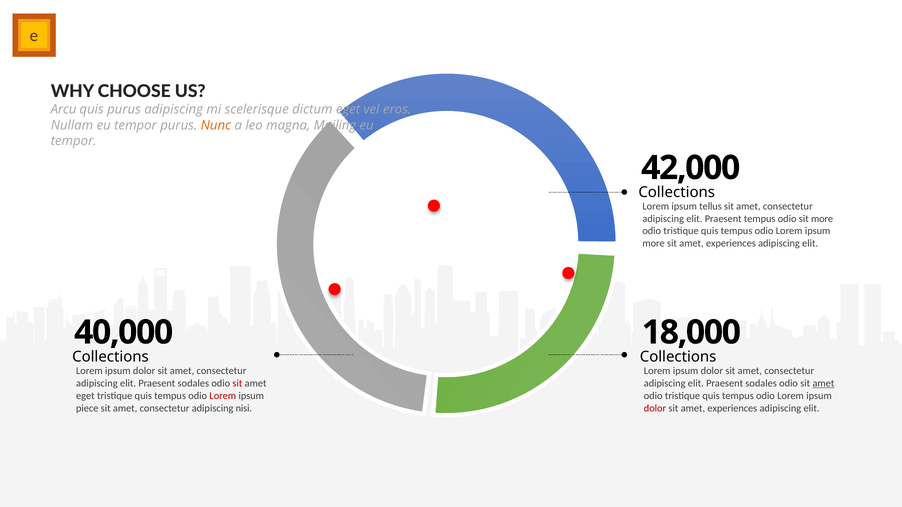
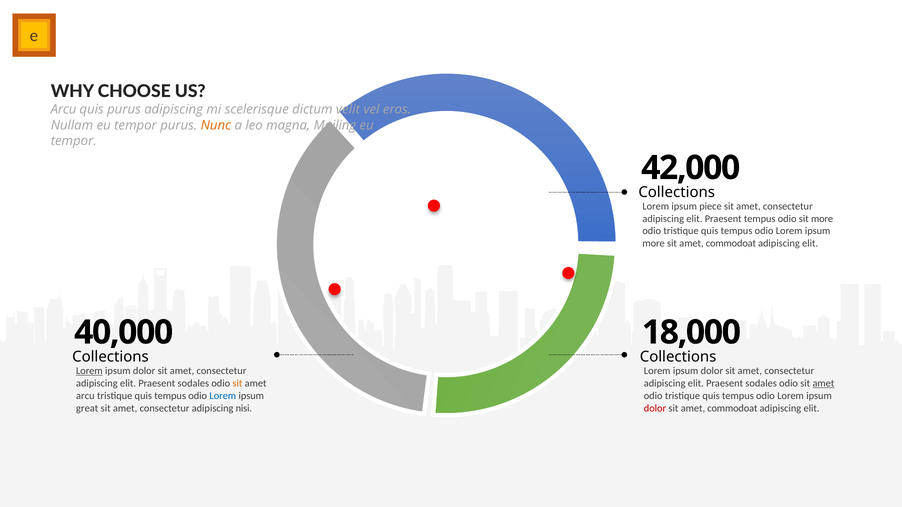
dictum eget: eget -> velit
tellus: tellus -> piece
experiences at (731, 244): experiences -> commodoat
Lorem at (89, 371) underline: none -> present
sit at (237, 384) colour: red -> orange
eget at (85, 396): eget -> arcu
Lorem at (223, 396) colour: red -> blue
piece: piece -> great
experiences at (732, 408): experiences -> commodoat
